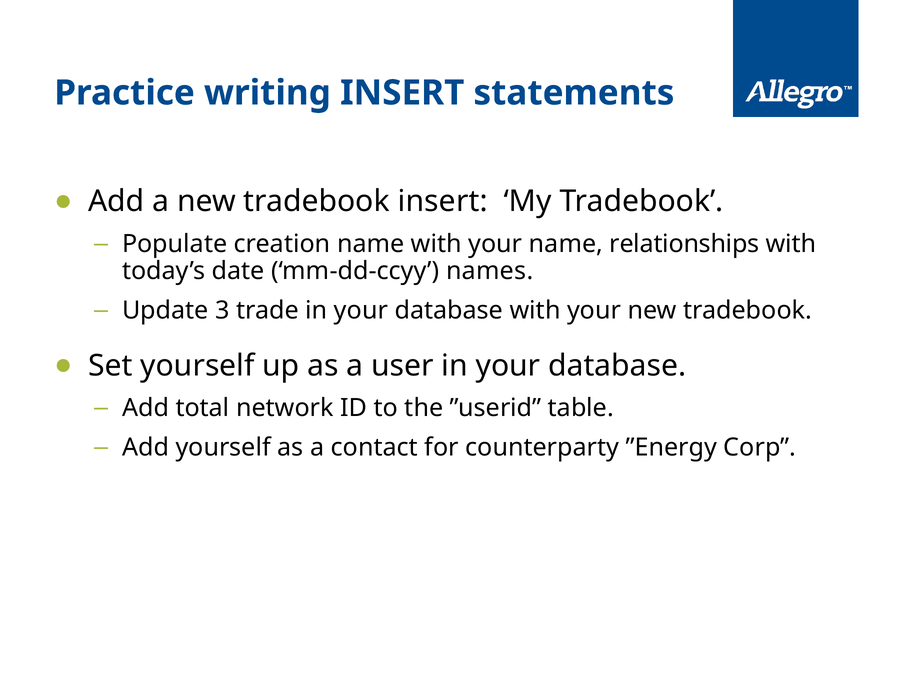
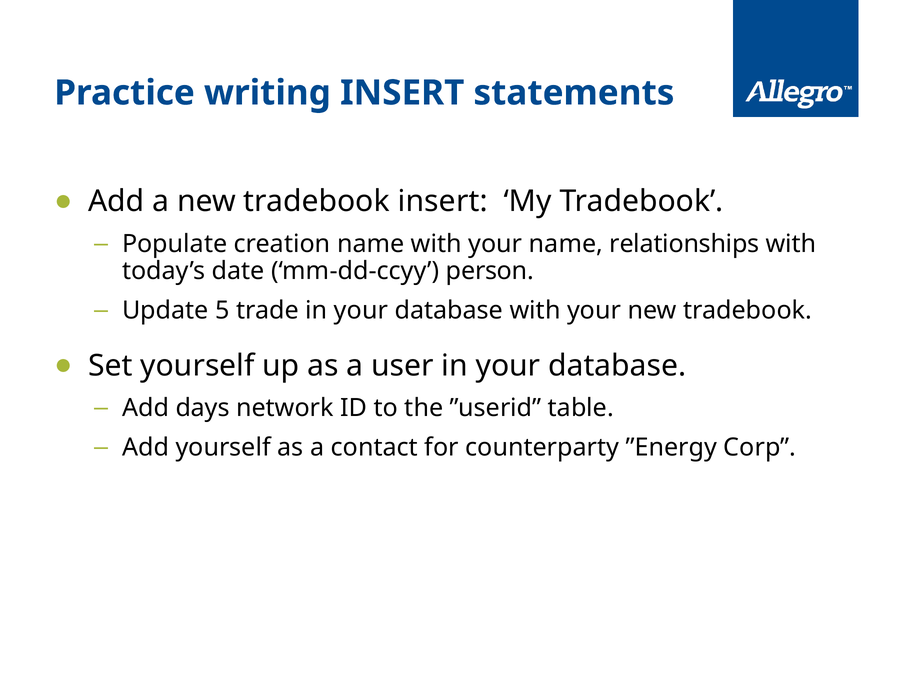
names: names -> person
3: 3 -> 5
total: total -> days
